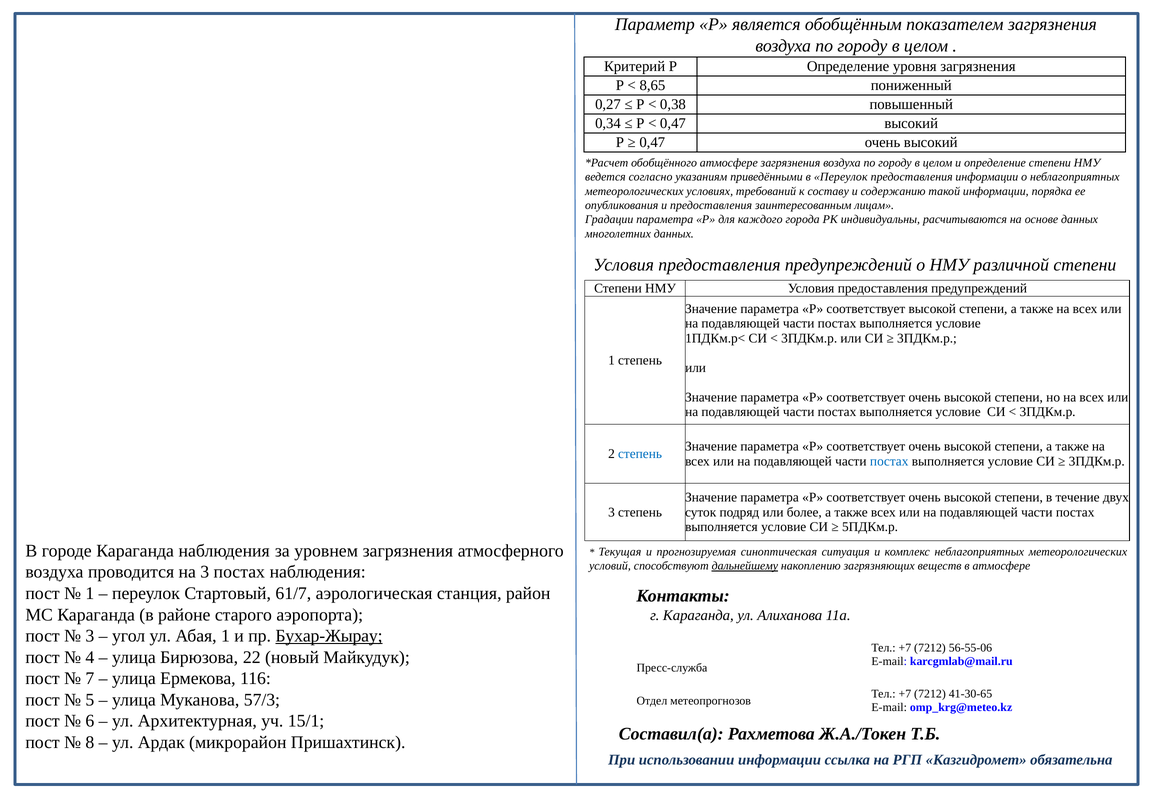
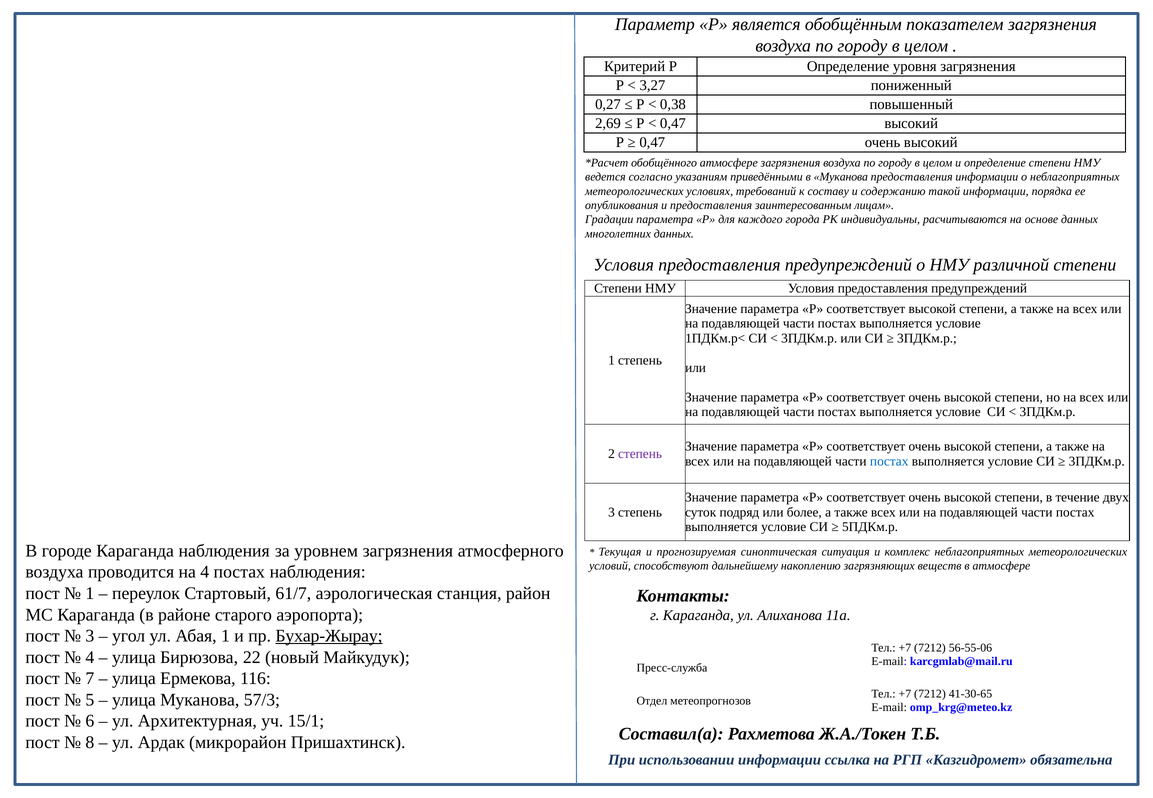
8,65: 8,65 -> 3,27
0,34: 0,34 -> 2,69
в Переулок: Переулок -> Муканова
степень at (640, 454) colour: blue -> purple
дальнейшему underline: present -> none
на 3: 3 -> 4
